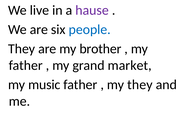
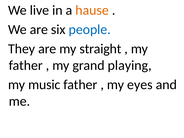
hause colour: purple -> orange
brother: brother -> straight
market: market -> playing
my they: they -> eyes
